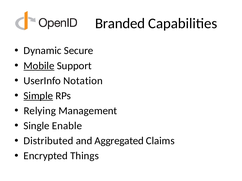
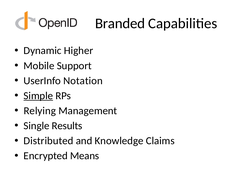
Secure: Secure -> Higher
Mobile underline: present -> none
Enable: Enable -> Results
Aggregated: Aggregated -> Knowledge
Things: Things -> Means
